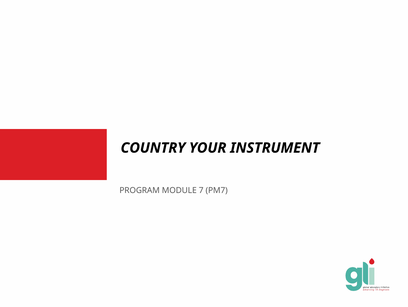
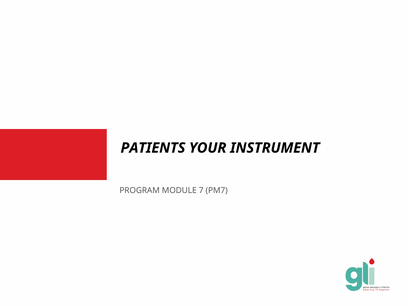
COUNTRY: COUNTRY -> PATIENTS
